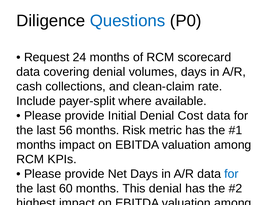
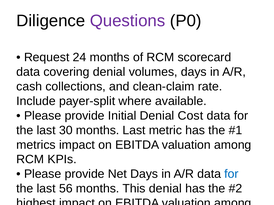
Questions colour: blue -> purple
56: 56 -> 30
months Risk: Risk -> Last
months at (36, 145): months -> metrics
60: 60 -> 56
